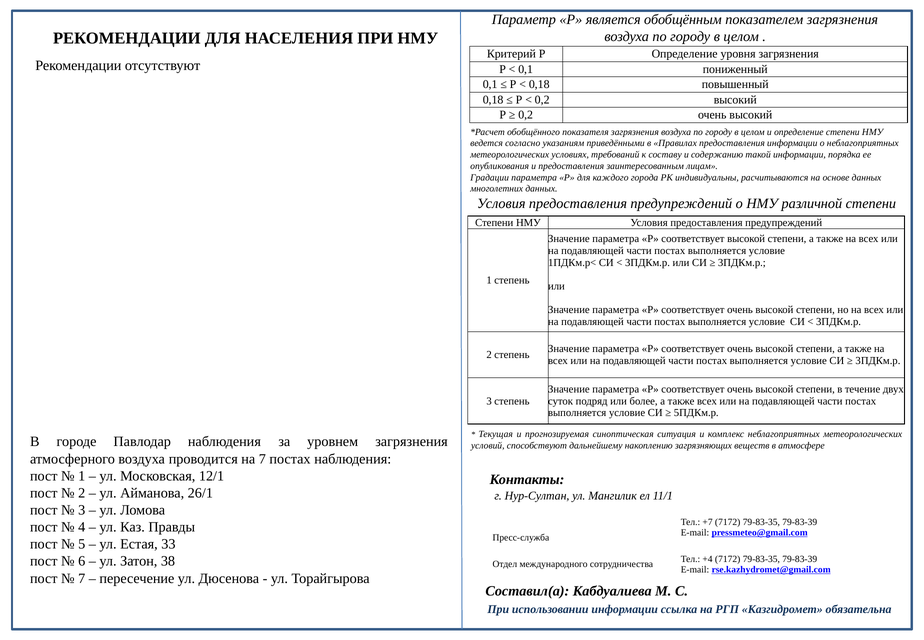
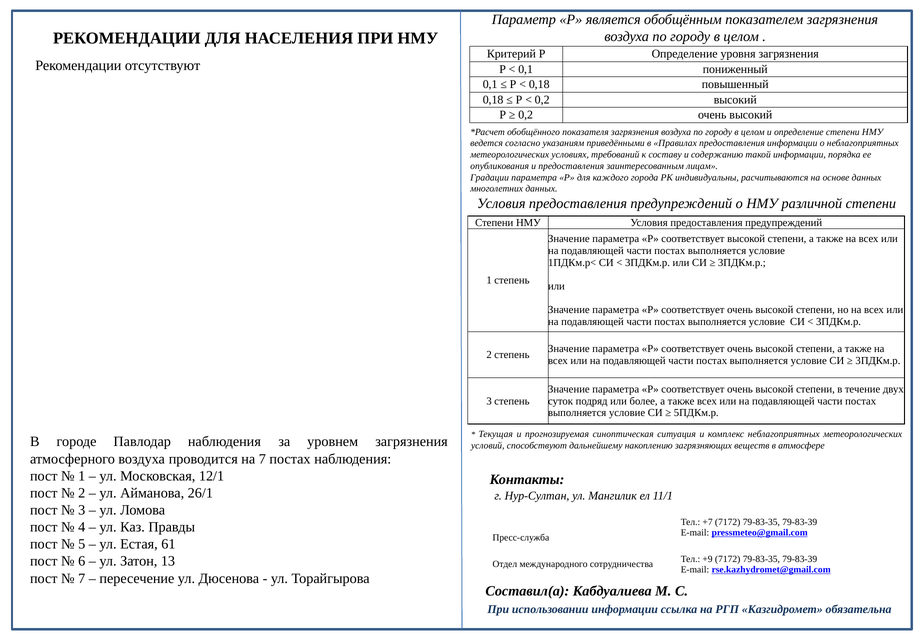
33: 33 -> 61
+4: +4 -> +9
38: 38 -> 13
